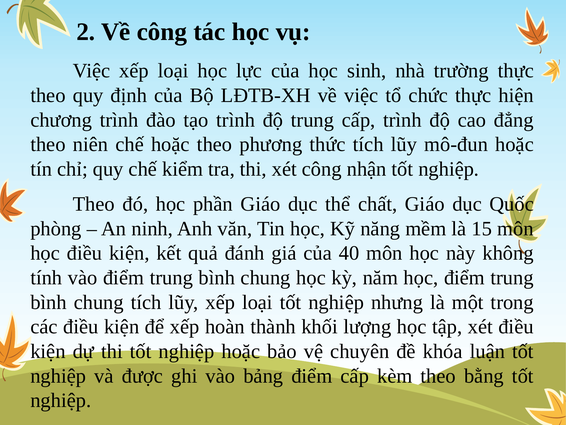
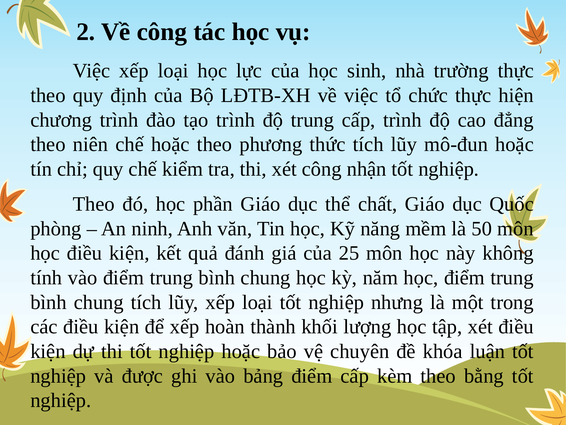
15: 15 -> 50
40: 40 -> 25
